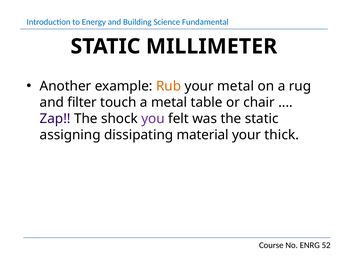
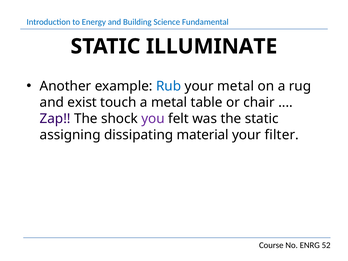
MILLIMETER: MILLIMETER -> ILLUMINATE
Rub colour: orange -> blue
filter: filter -> exist
thick: thick -> filter
